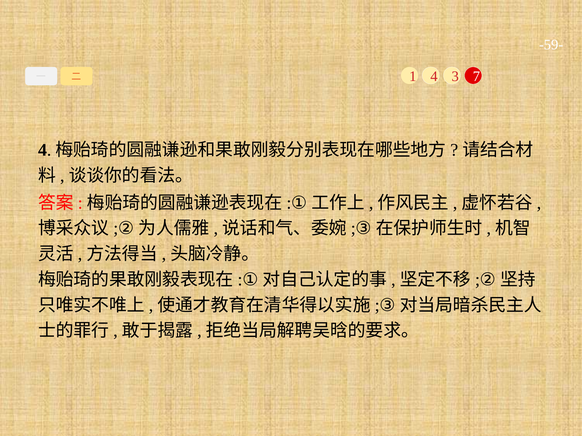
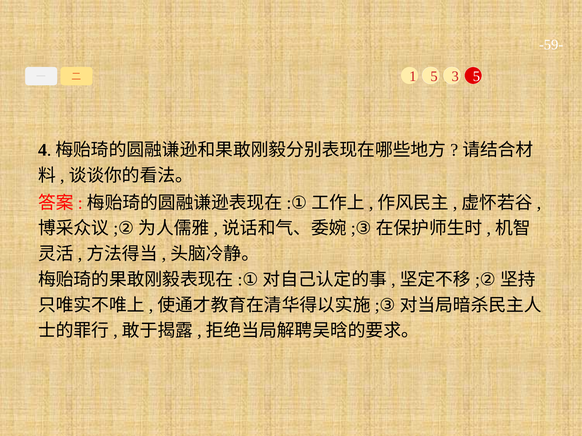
1 4: 4 -> 5
3 7: 7 -> 5
